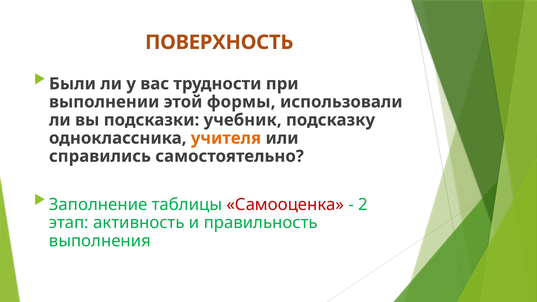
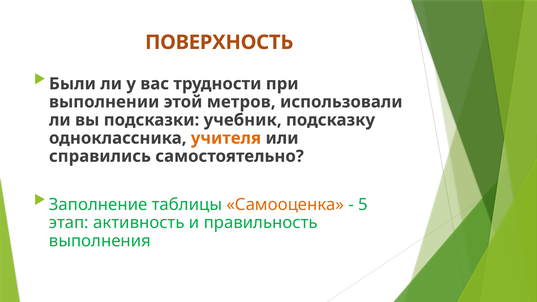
формы: формы -> метров
Самооценка colour: red -> orange
2: 2 -> 5
